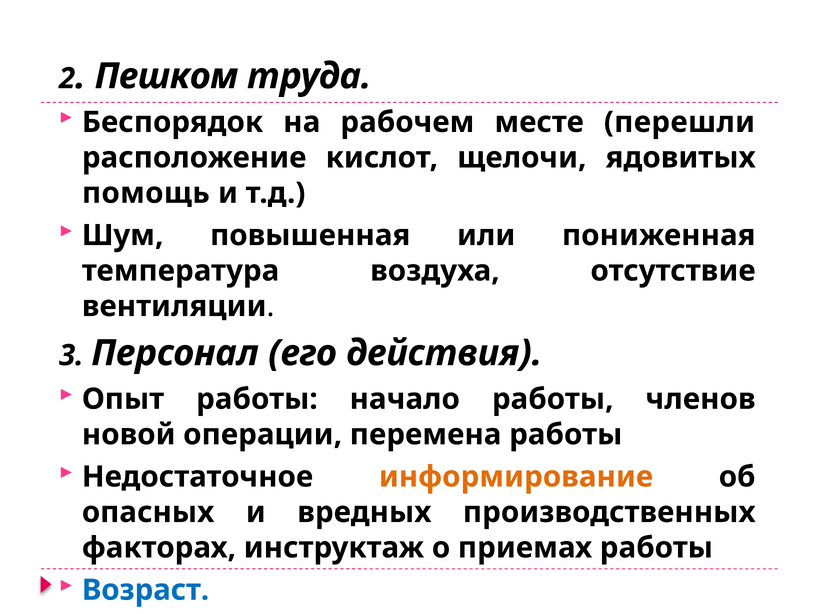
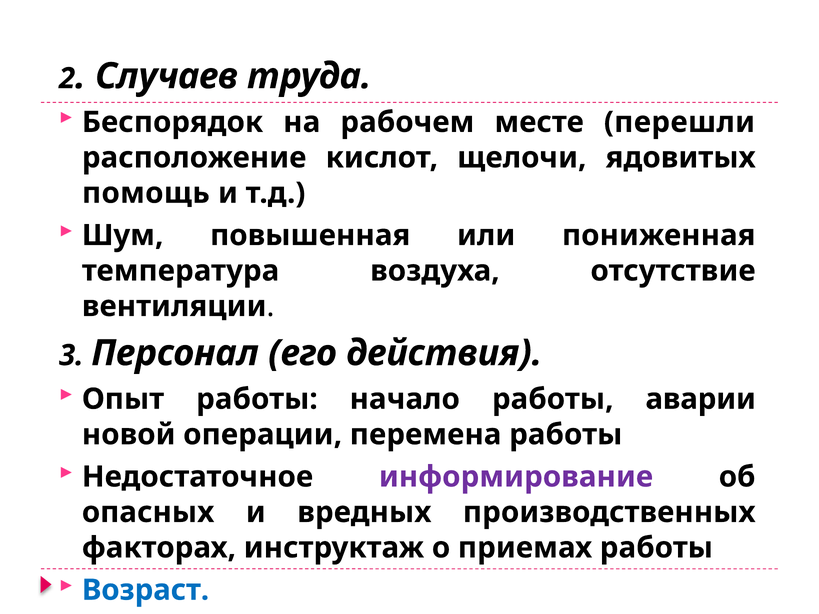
Пешком: Пешком -> Случаев
членов: членов -> аварии
информирование colour: orange -> purple
